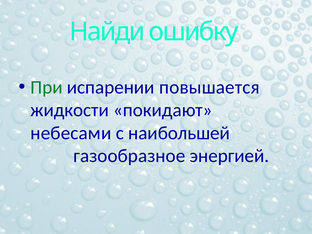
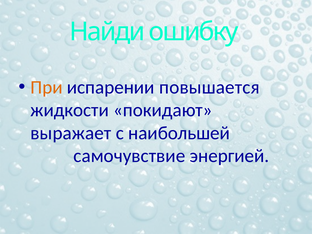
При colour: green -> orange
небесами: небесами -> выражает
газообразное: газообразное -> самочувствие
